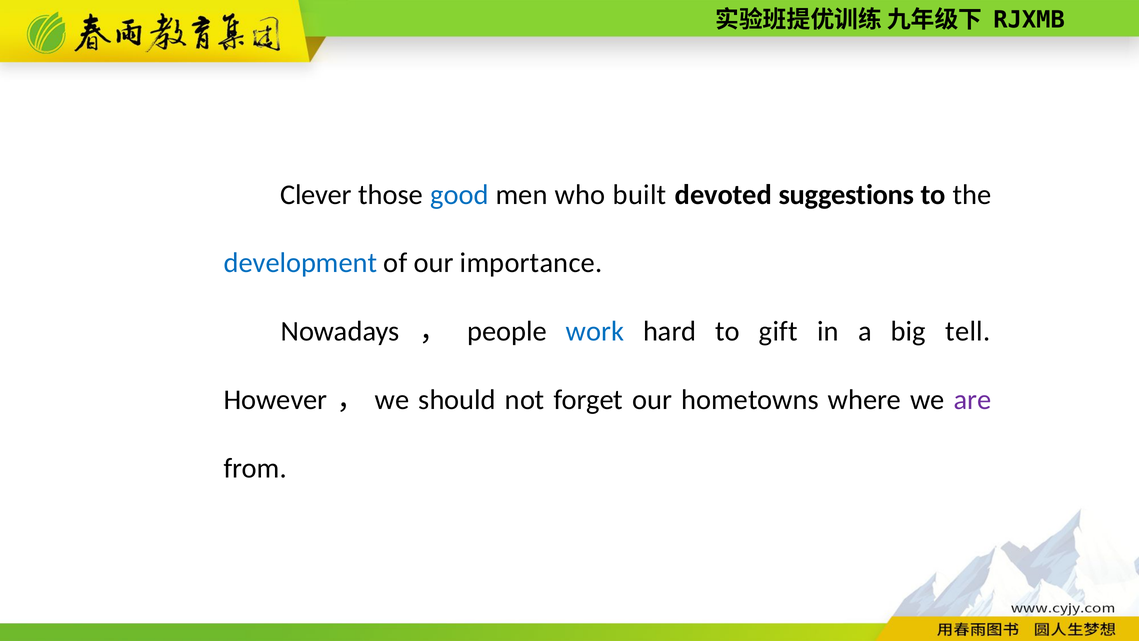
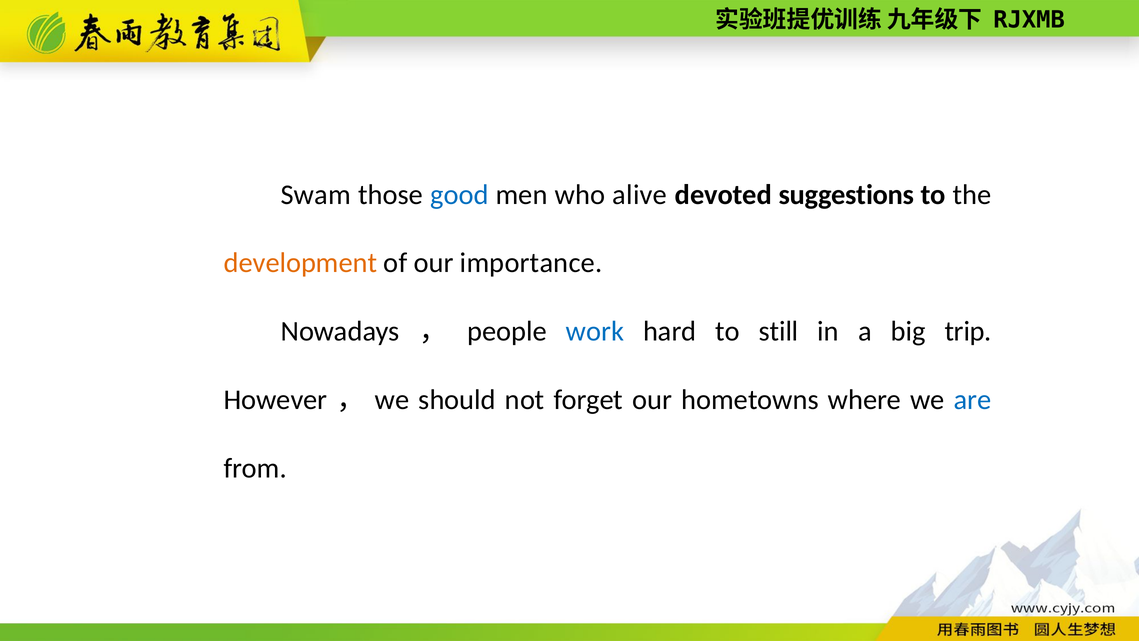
Clever: Clever -> Swam
built: built -> alive
development colour: blue -> orange
gift: gift -> still
tell: tell -> trip
are colour: purple -> blue
